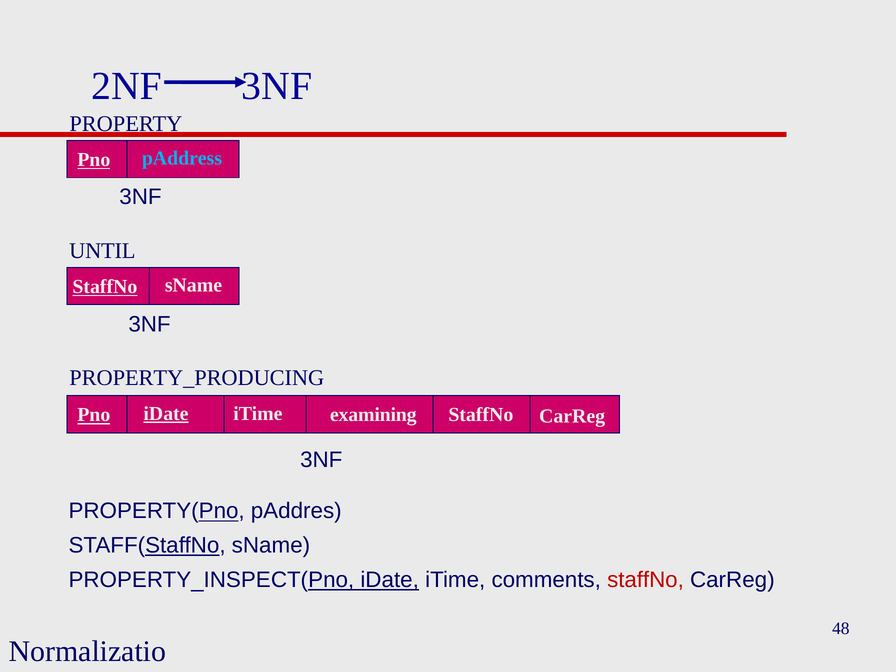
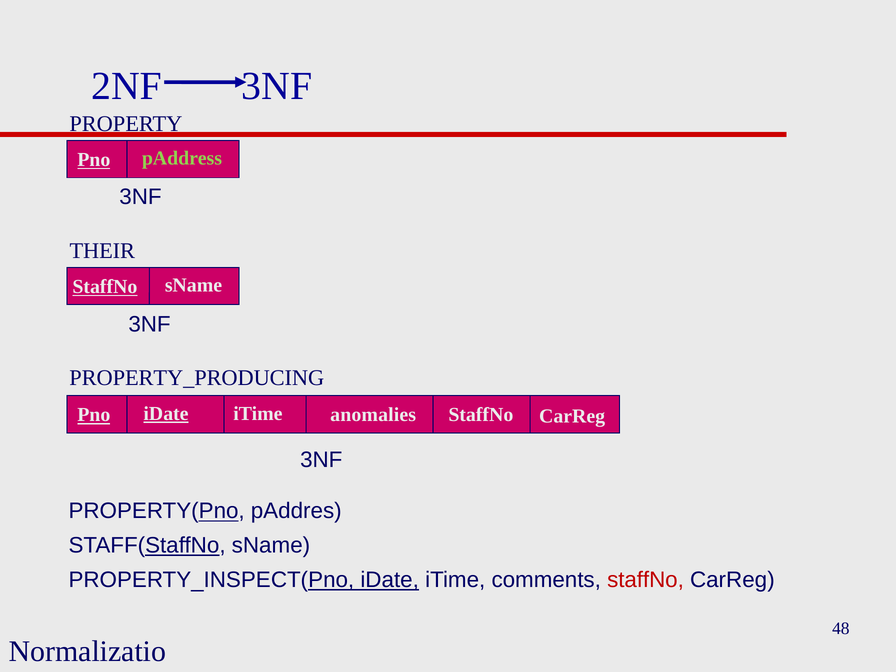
pAddress colour: light blue -> light green
UNTIL: UNTIL -> THEIR
examining: examining -> anomalies
